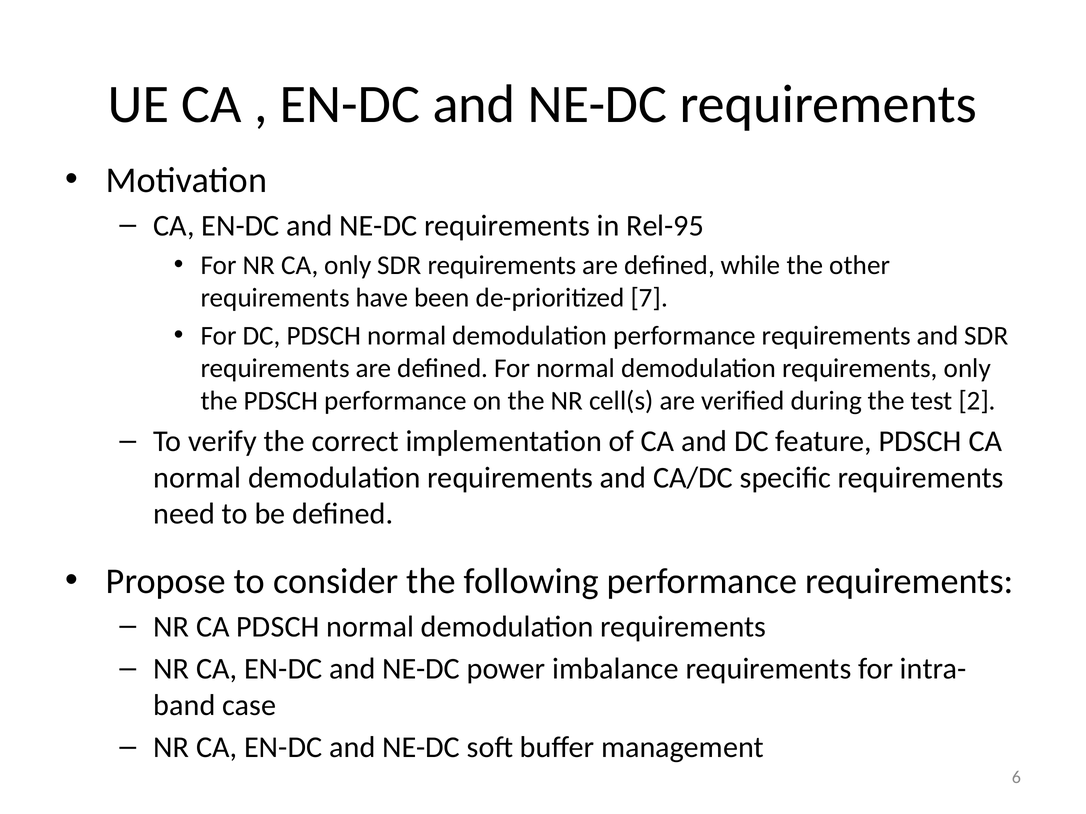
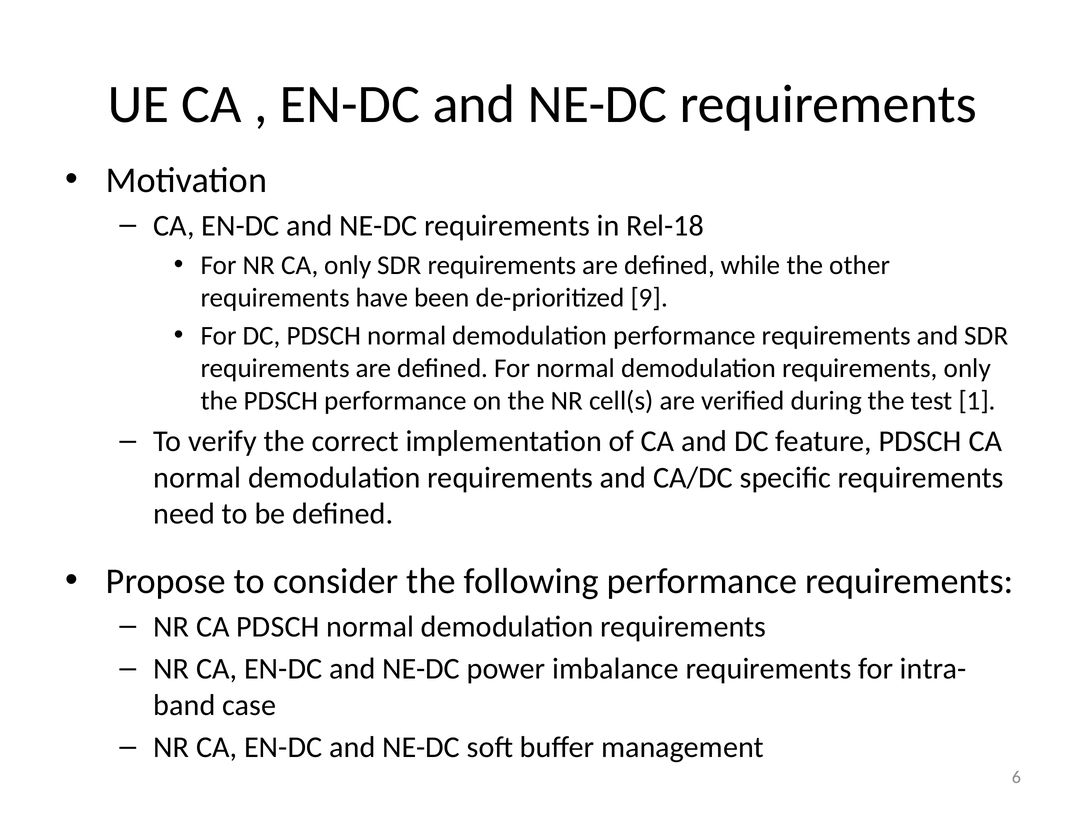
Rel-95: Rel-95 -> Rel-18
7: 7 -> 9
2: 2 -> 1
